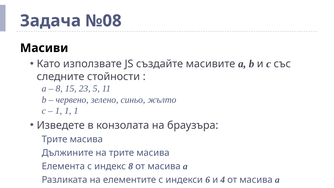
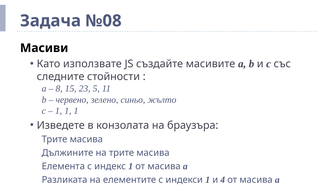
индекс 8: 8 -> 1
индекси 6: 6 -> 1
